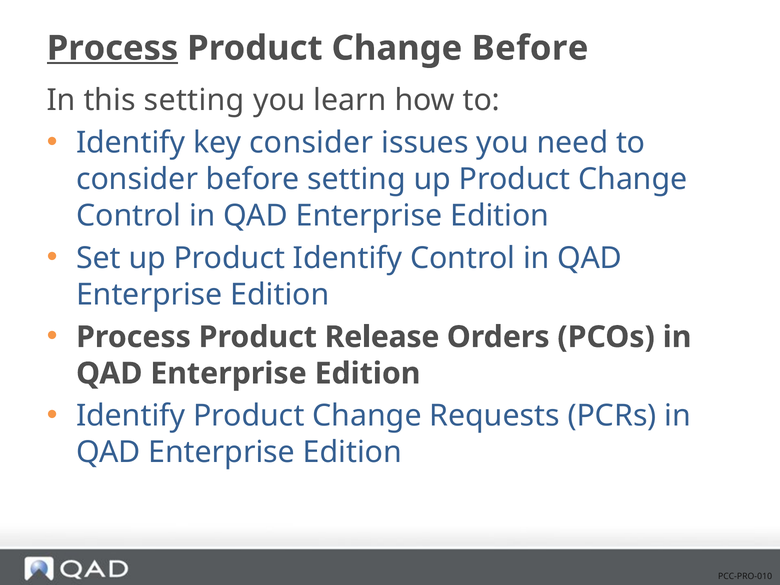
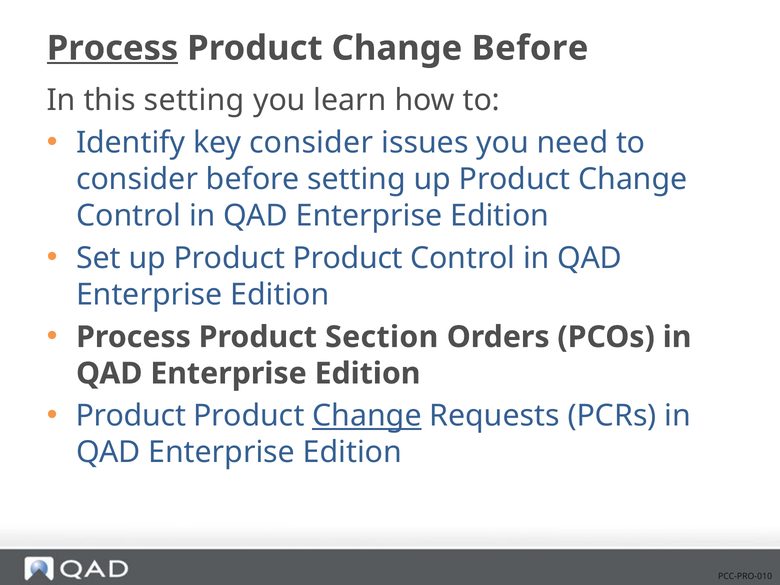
up Product Identify: Identify -> Product
Release: Release -> Section
Identify at (131, 416): Identify -> Product
Change at (367, 416) underline: none -> present
